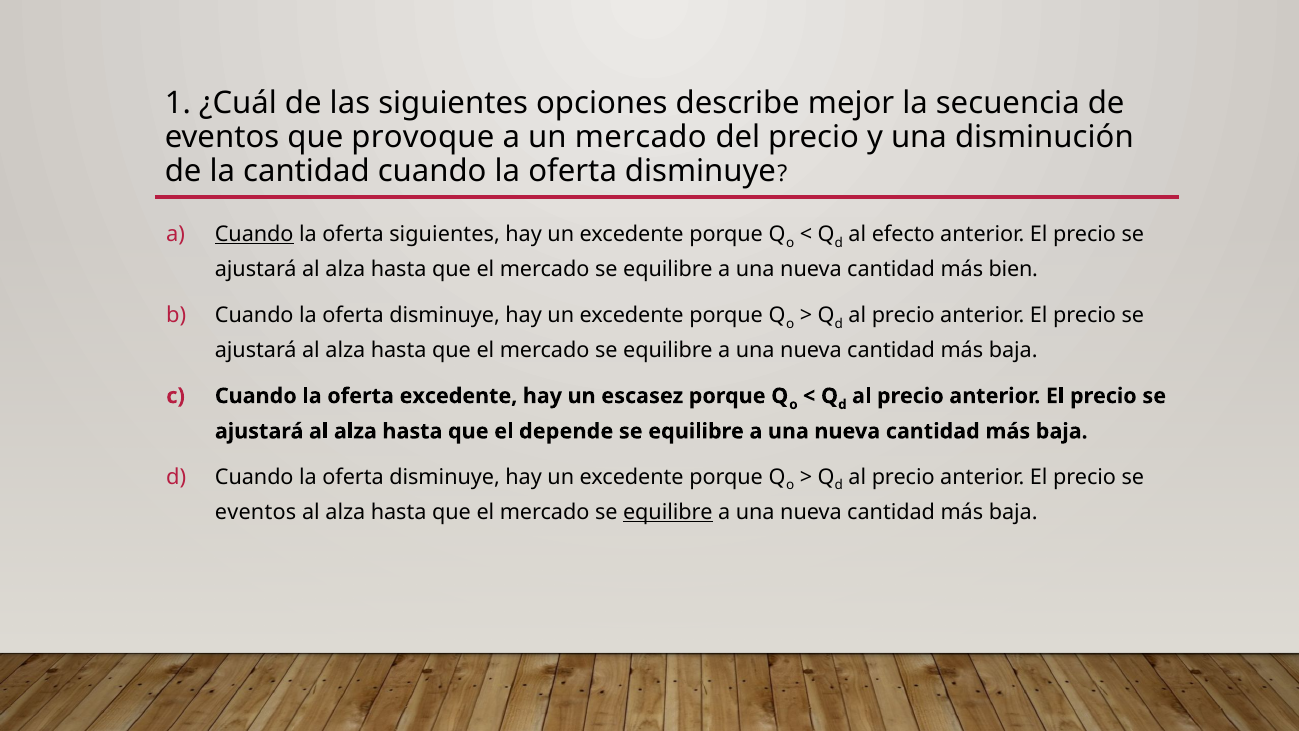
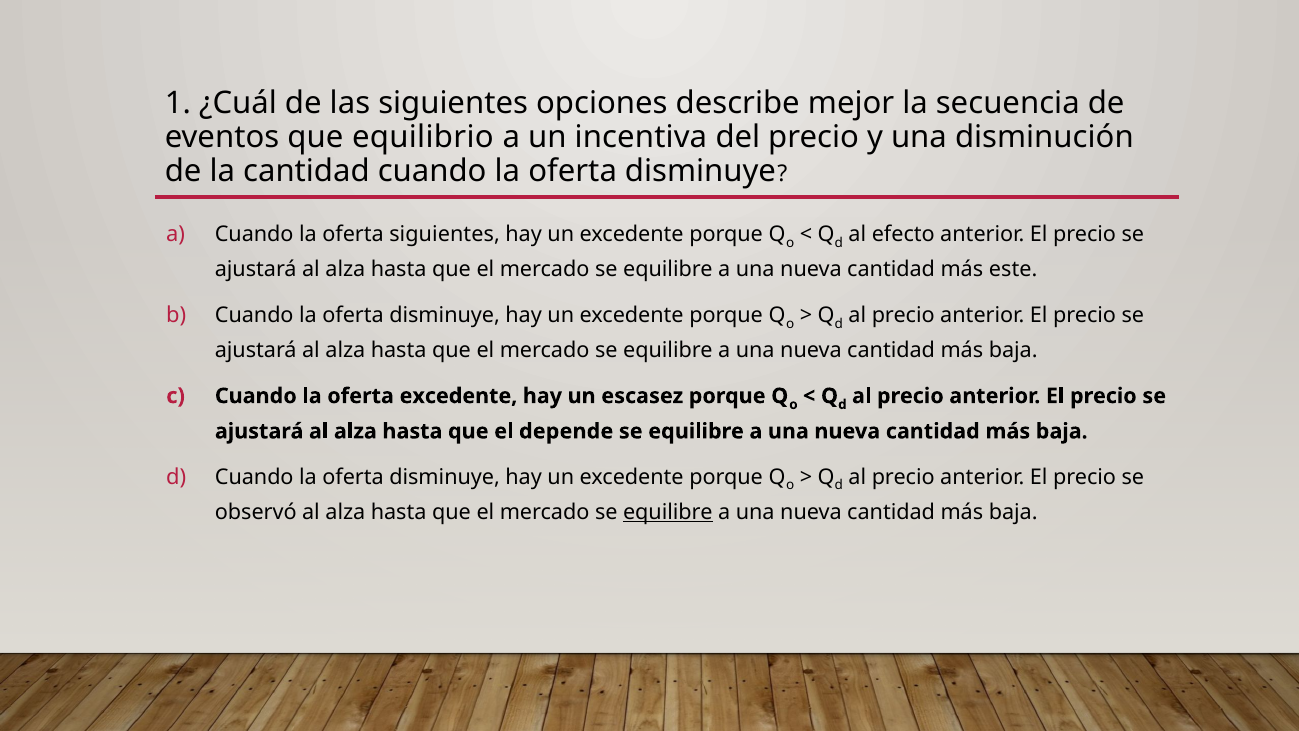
provoque: provoque -> equilibrio
un mercado: mercado -> incentiva
Cuando at (254, 234) underline: present -> none
bien: bien -> este
eventos at (256, 512): eventos -> observó
